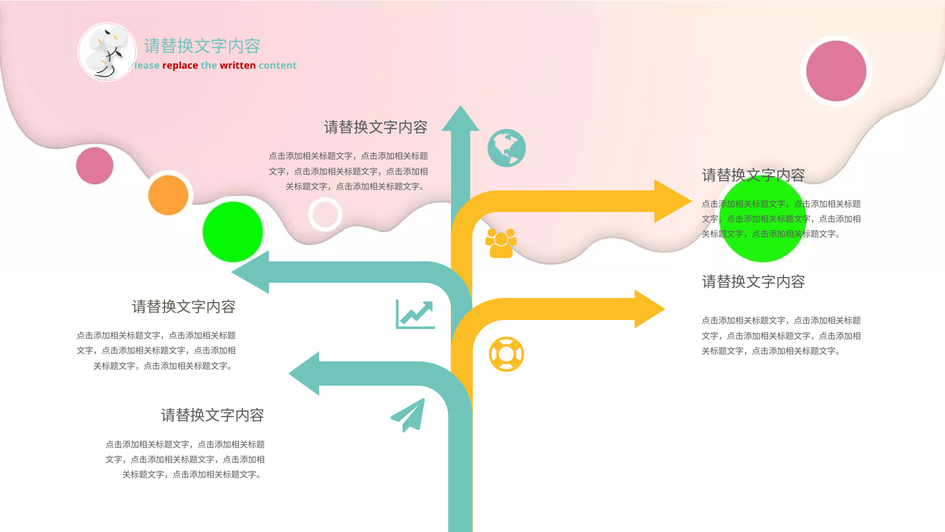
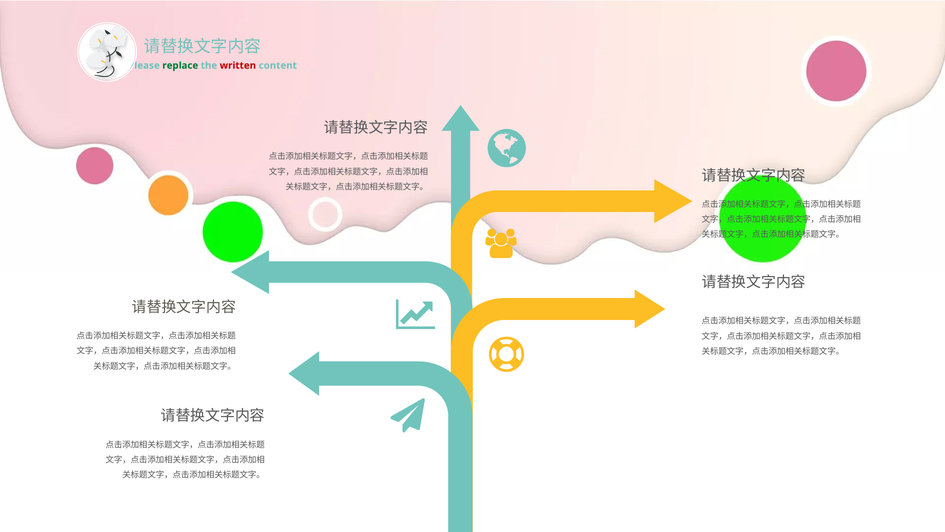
replace colour: red -> green
